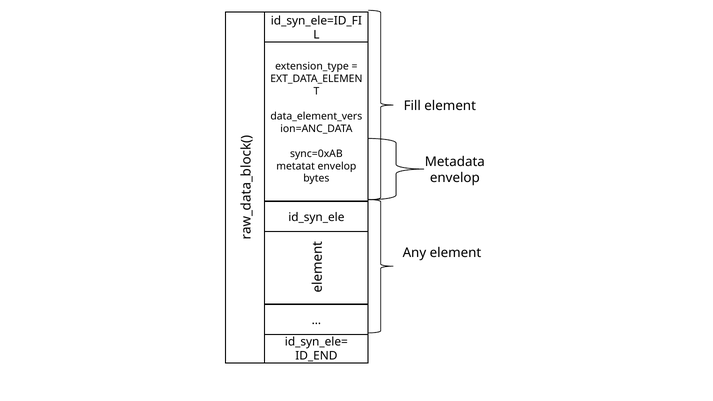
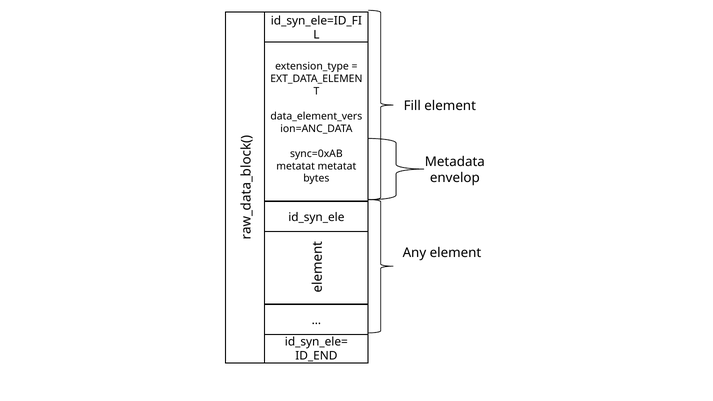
metatat envelop: envelop -> metatat
